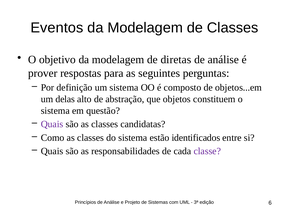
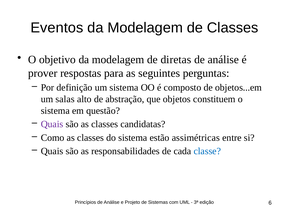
delas: delas -> salas
identificados: identificados -> assimétricas
classe colour: purple -> blue
